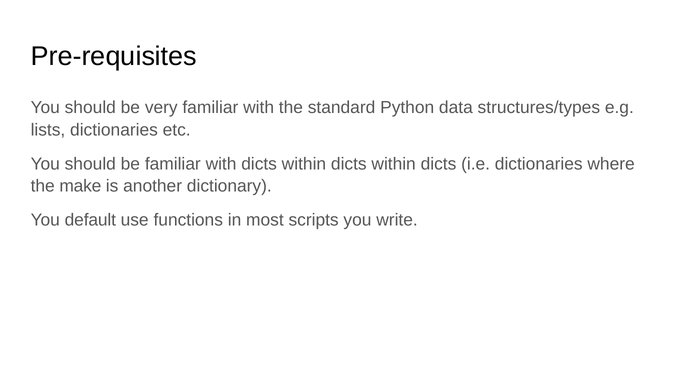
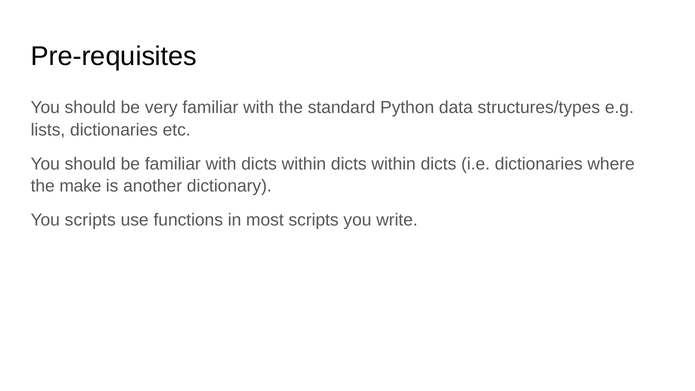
You default: default -> scripts
